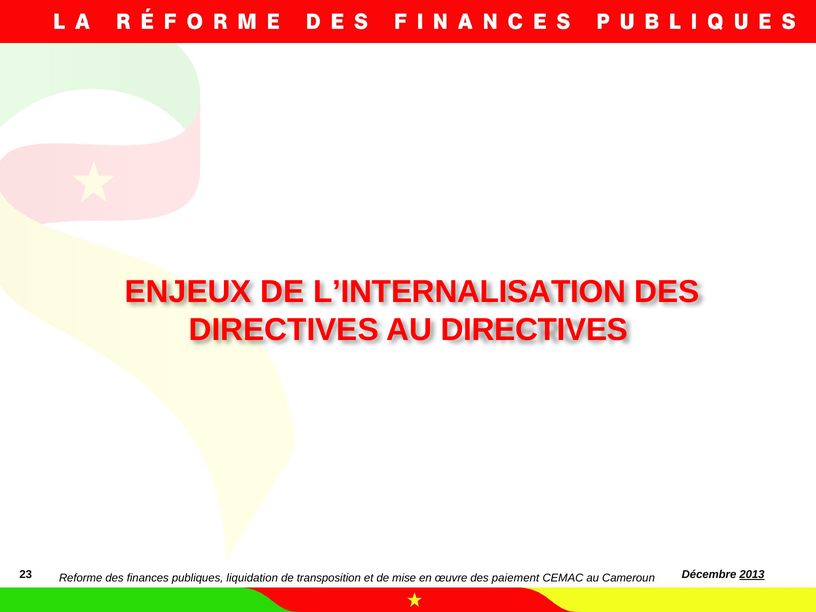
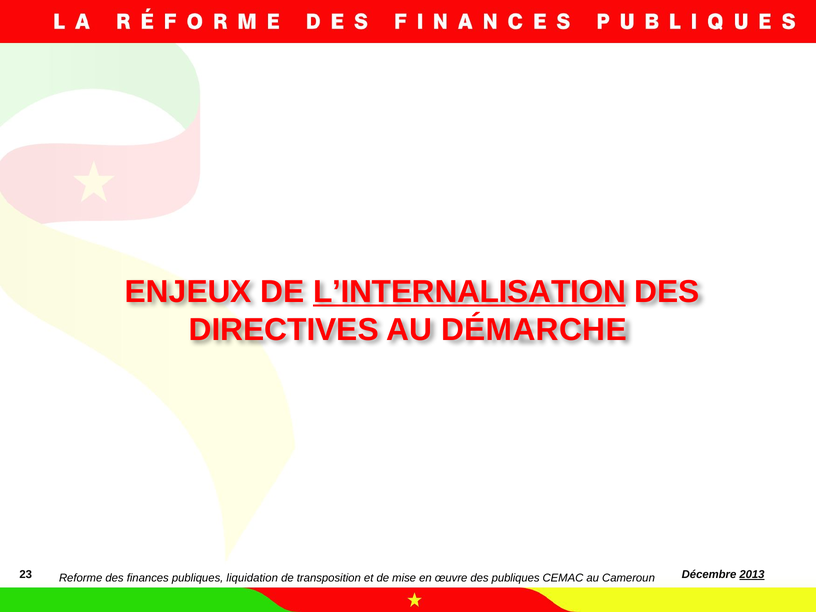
L’INTERNALISATION underline: none -> present
AU DIRECTIVES: DIRECTIVES -> DÉMARCHE
des paiement: paiement -> publiques
